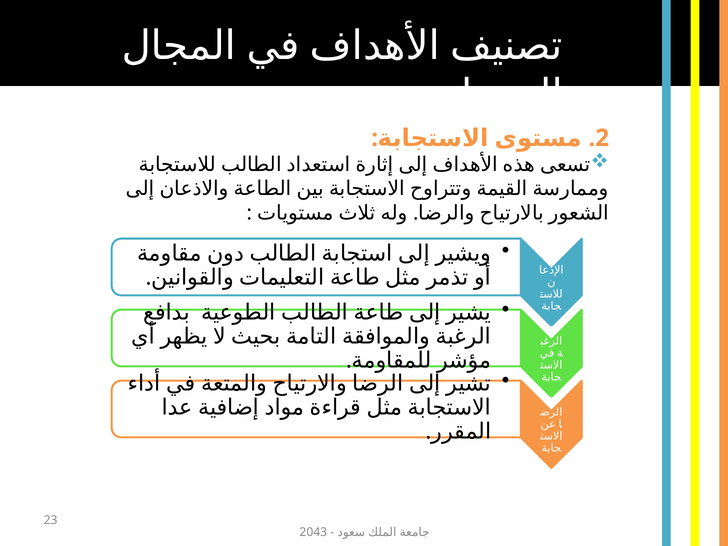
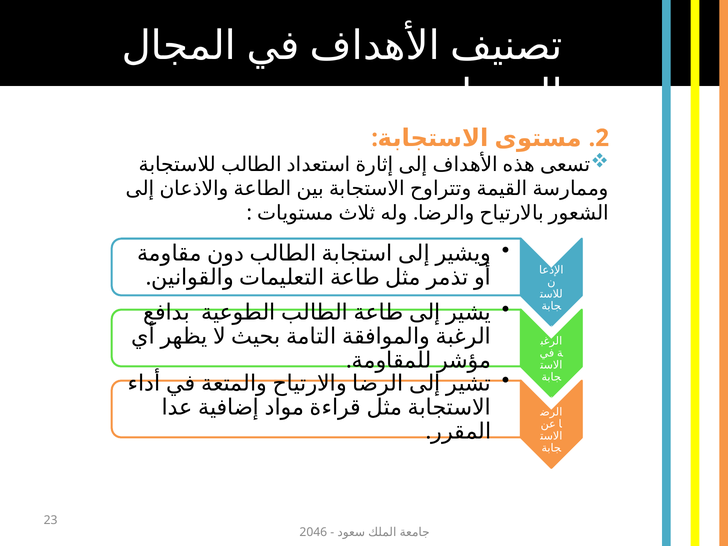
2043: 2043 -> 2046
